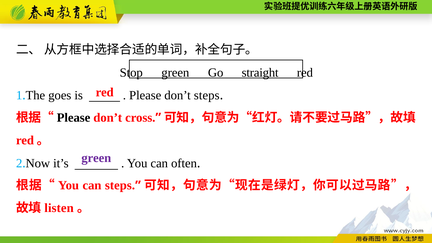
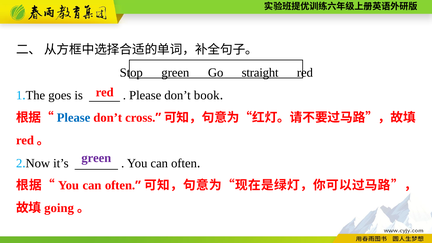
don’t steps: steps -> book
Please at (74, 118) colour: black -> blue
steps at (120, 185): steps -> often
listen: listen -> going
